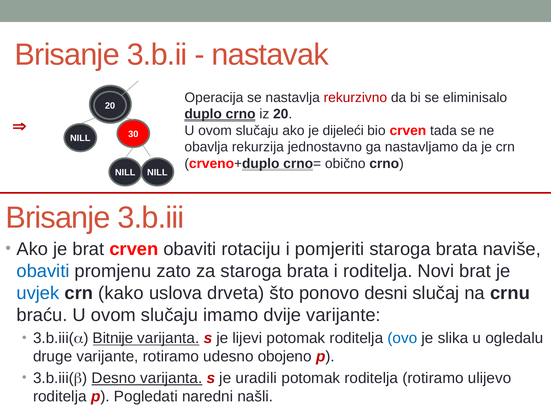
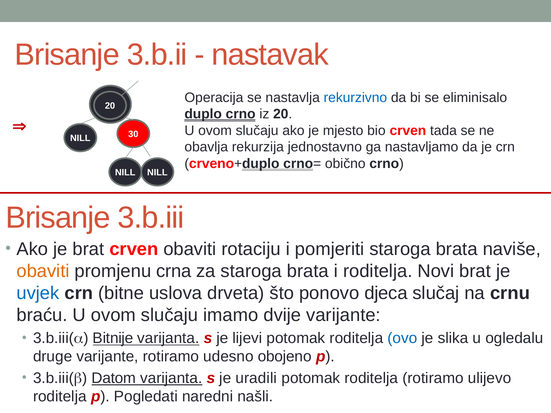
rekurzivno colour: red -> blue
dijeleći: dijeleći -> mjesto
obaviti at (43, 271) colour: blue -> orange
zato: zato -> crna
kako: kako -> bitne
desni: desni -> djeca
Desno: Desno -> Datom
